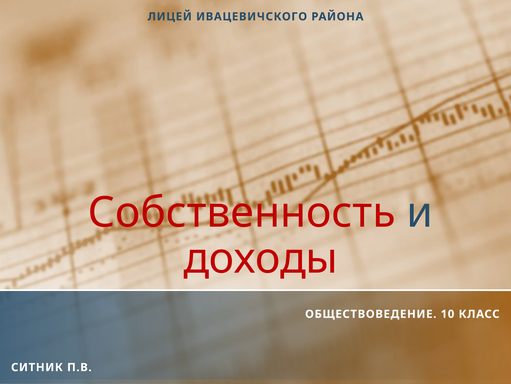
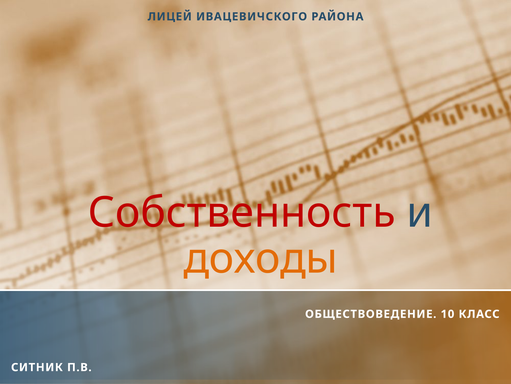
доходы colour: red -> orange
